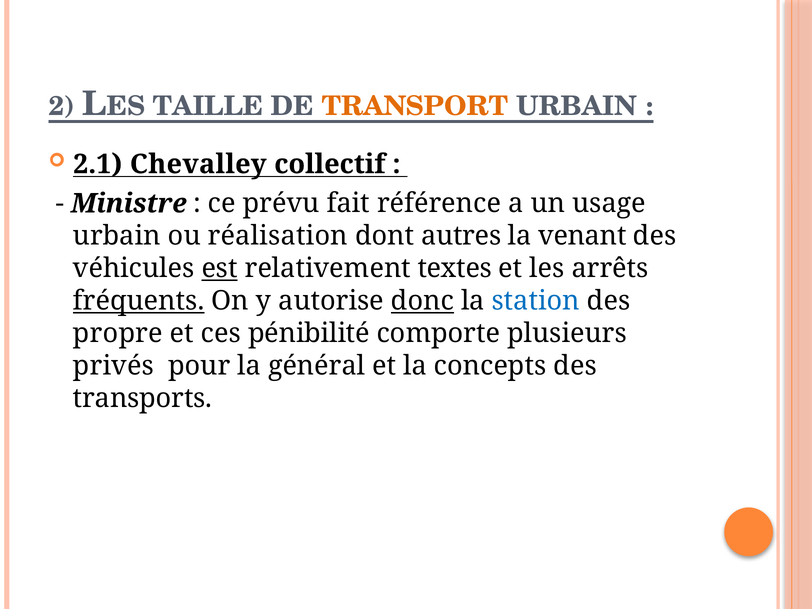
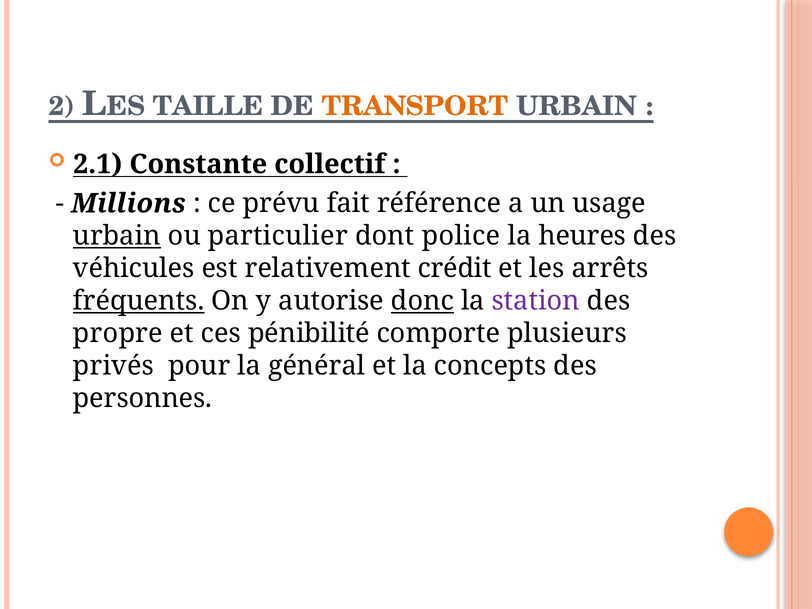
Chevalley: Chevalley -> Constante
Ministre: Ministre -> Millions
urbain at (117, 236) underline: none -> present
réalisation: réalisation -> particulier
autres: autres -> police
venant: venant -> heures
est underline: present -> none
textes: textes -> crédit
station colour: blue -> purple
transports: transports -> personnes
